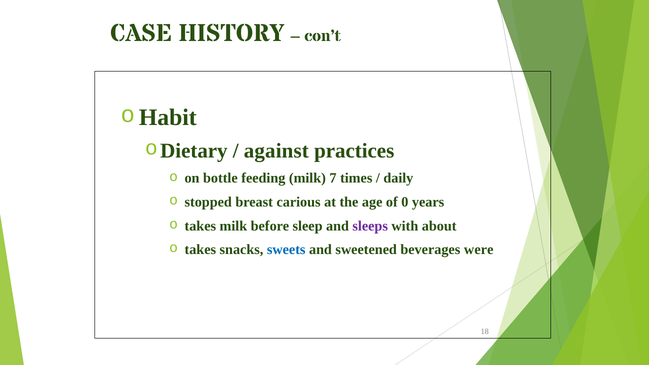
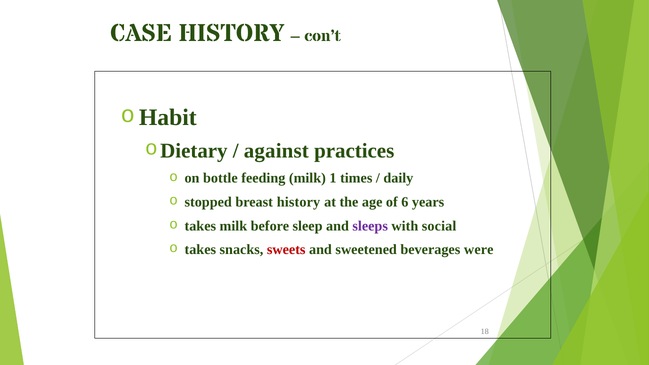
7: 7 -> 1
breast carious: carious -> history
0: 0 -> 6
about: about -> social
sweets colour: blue -> red
